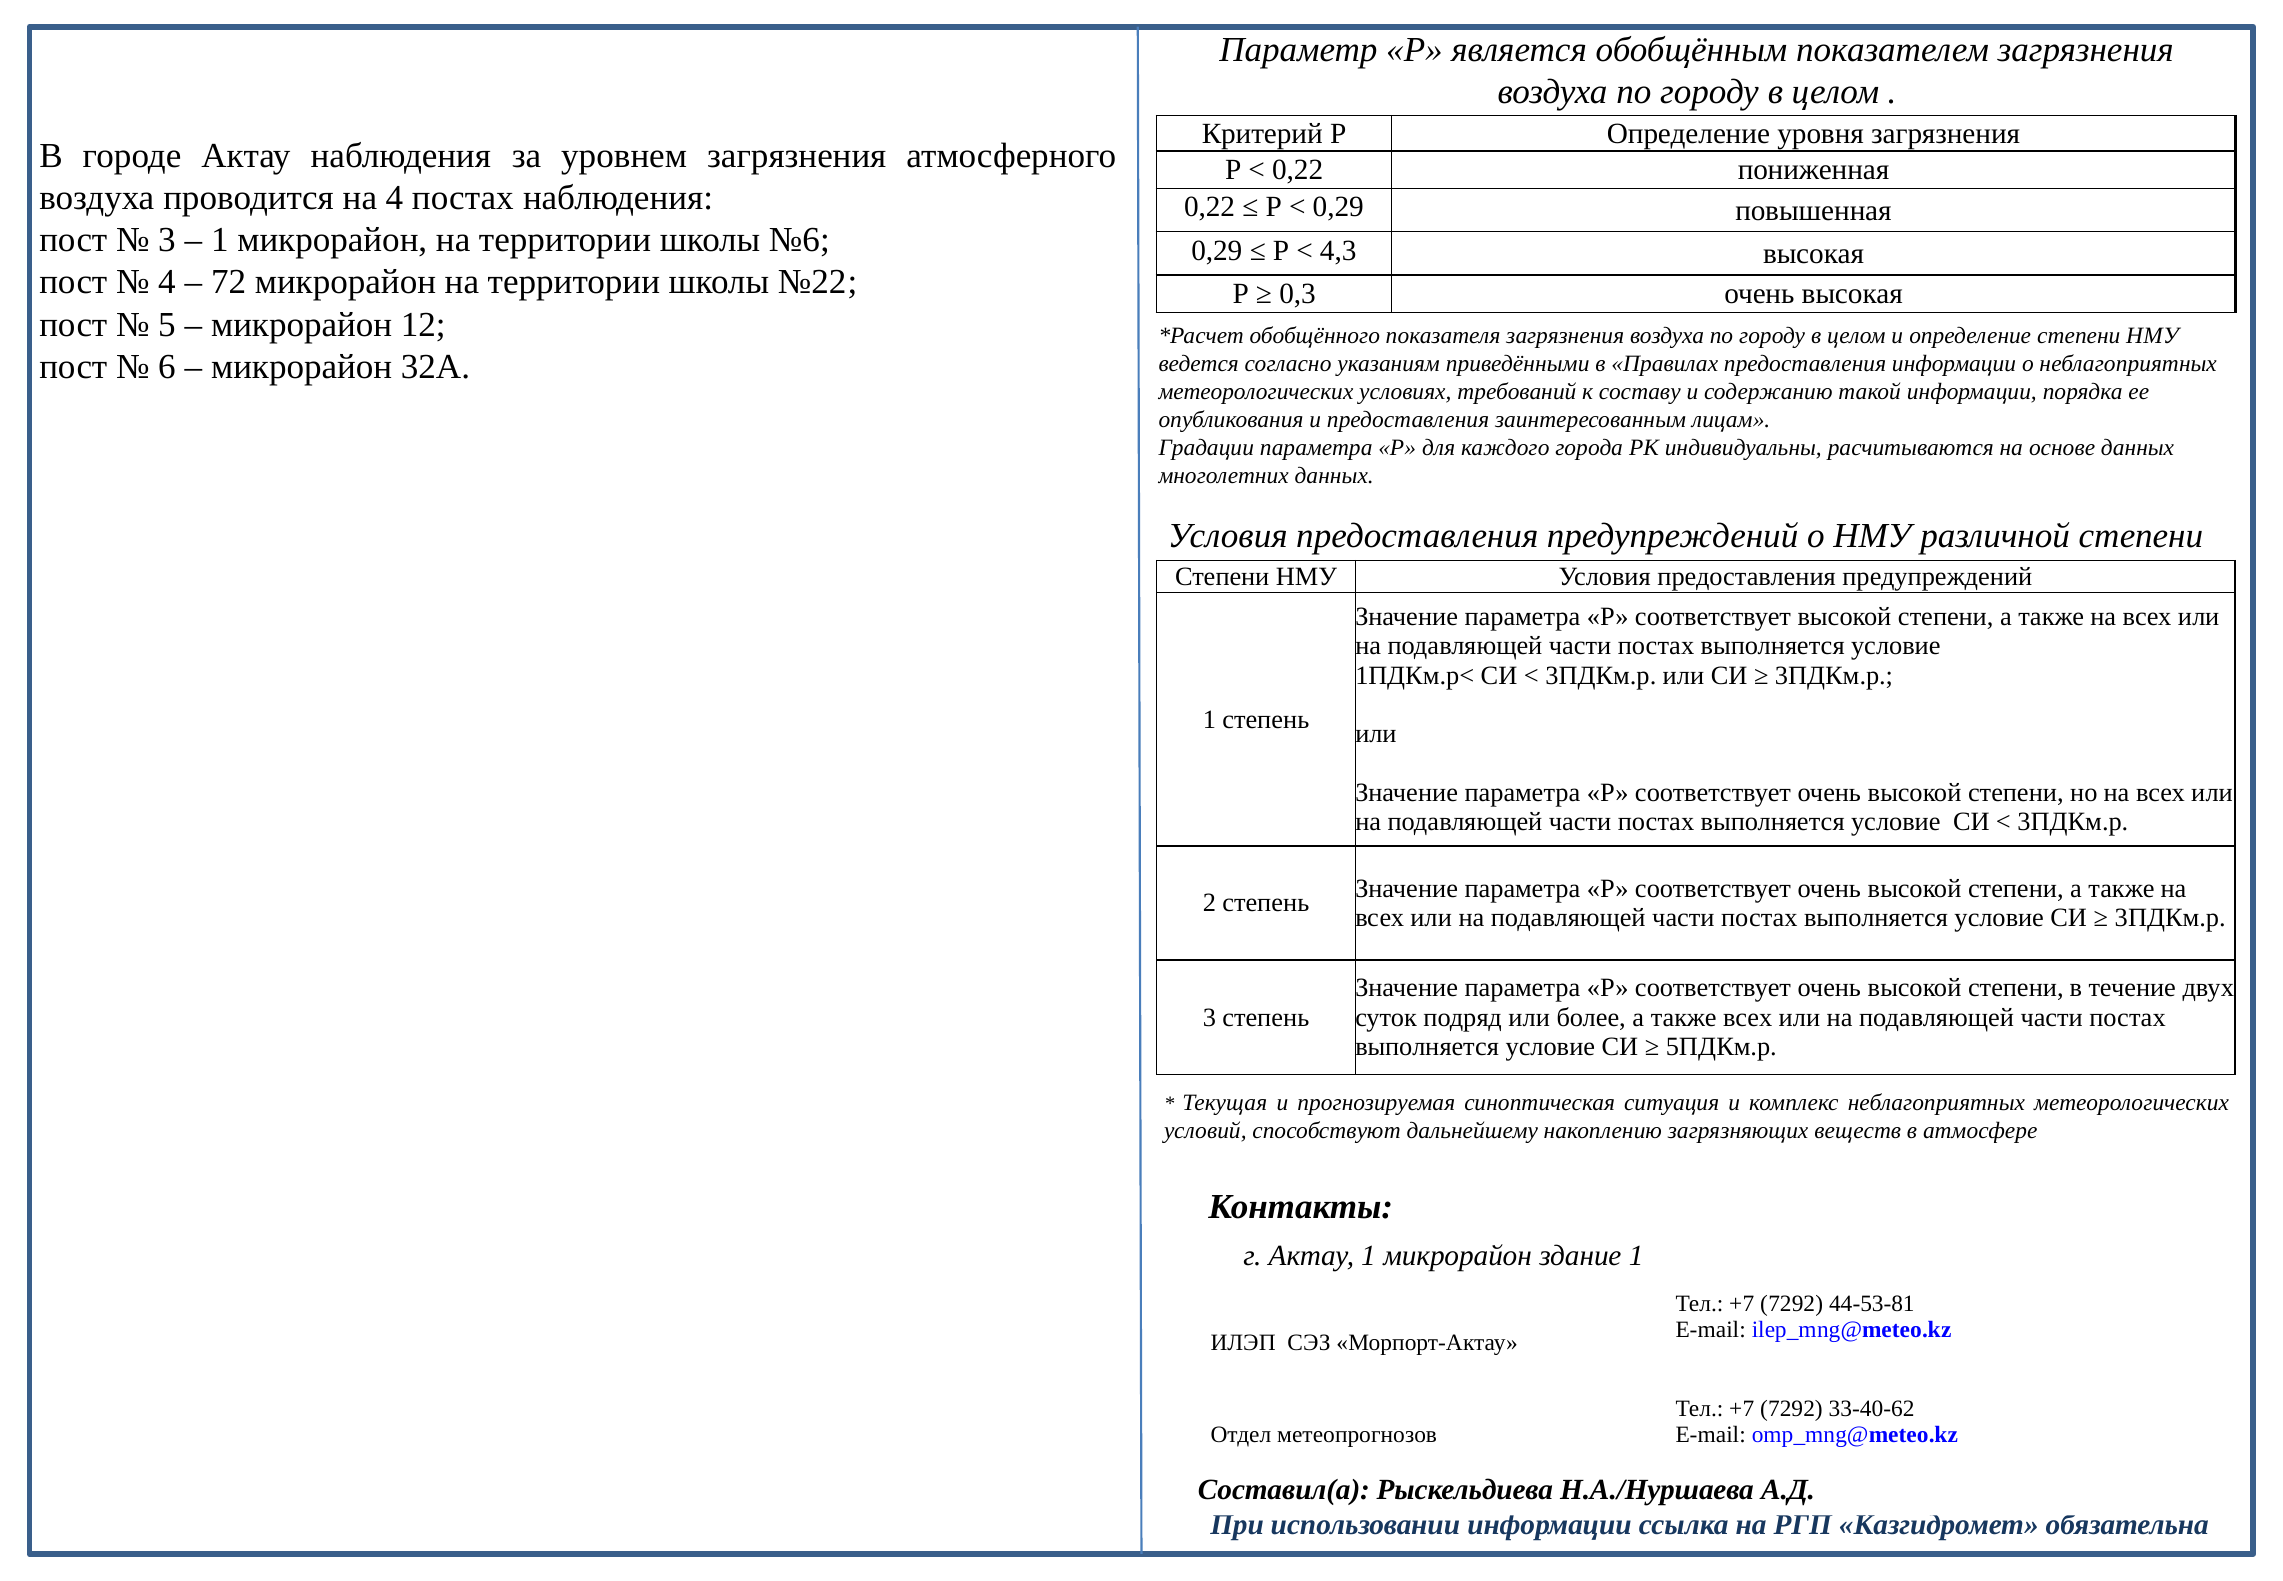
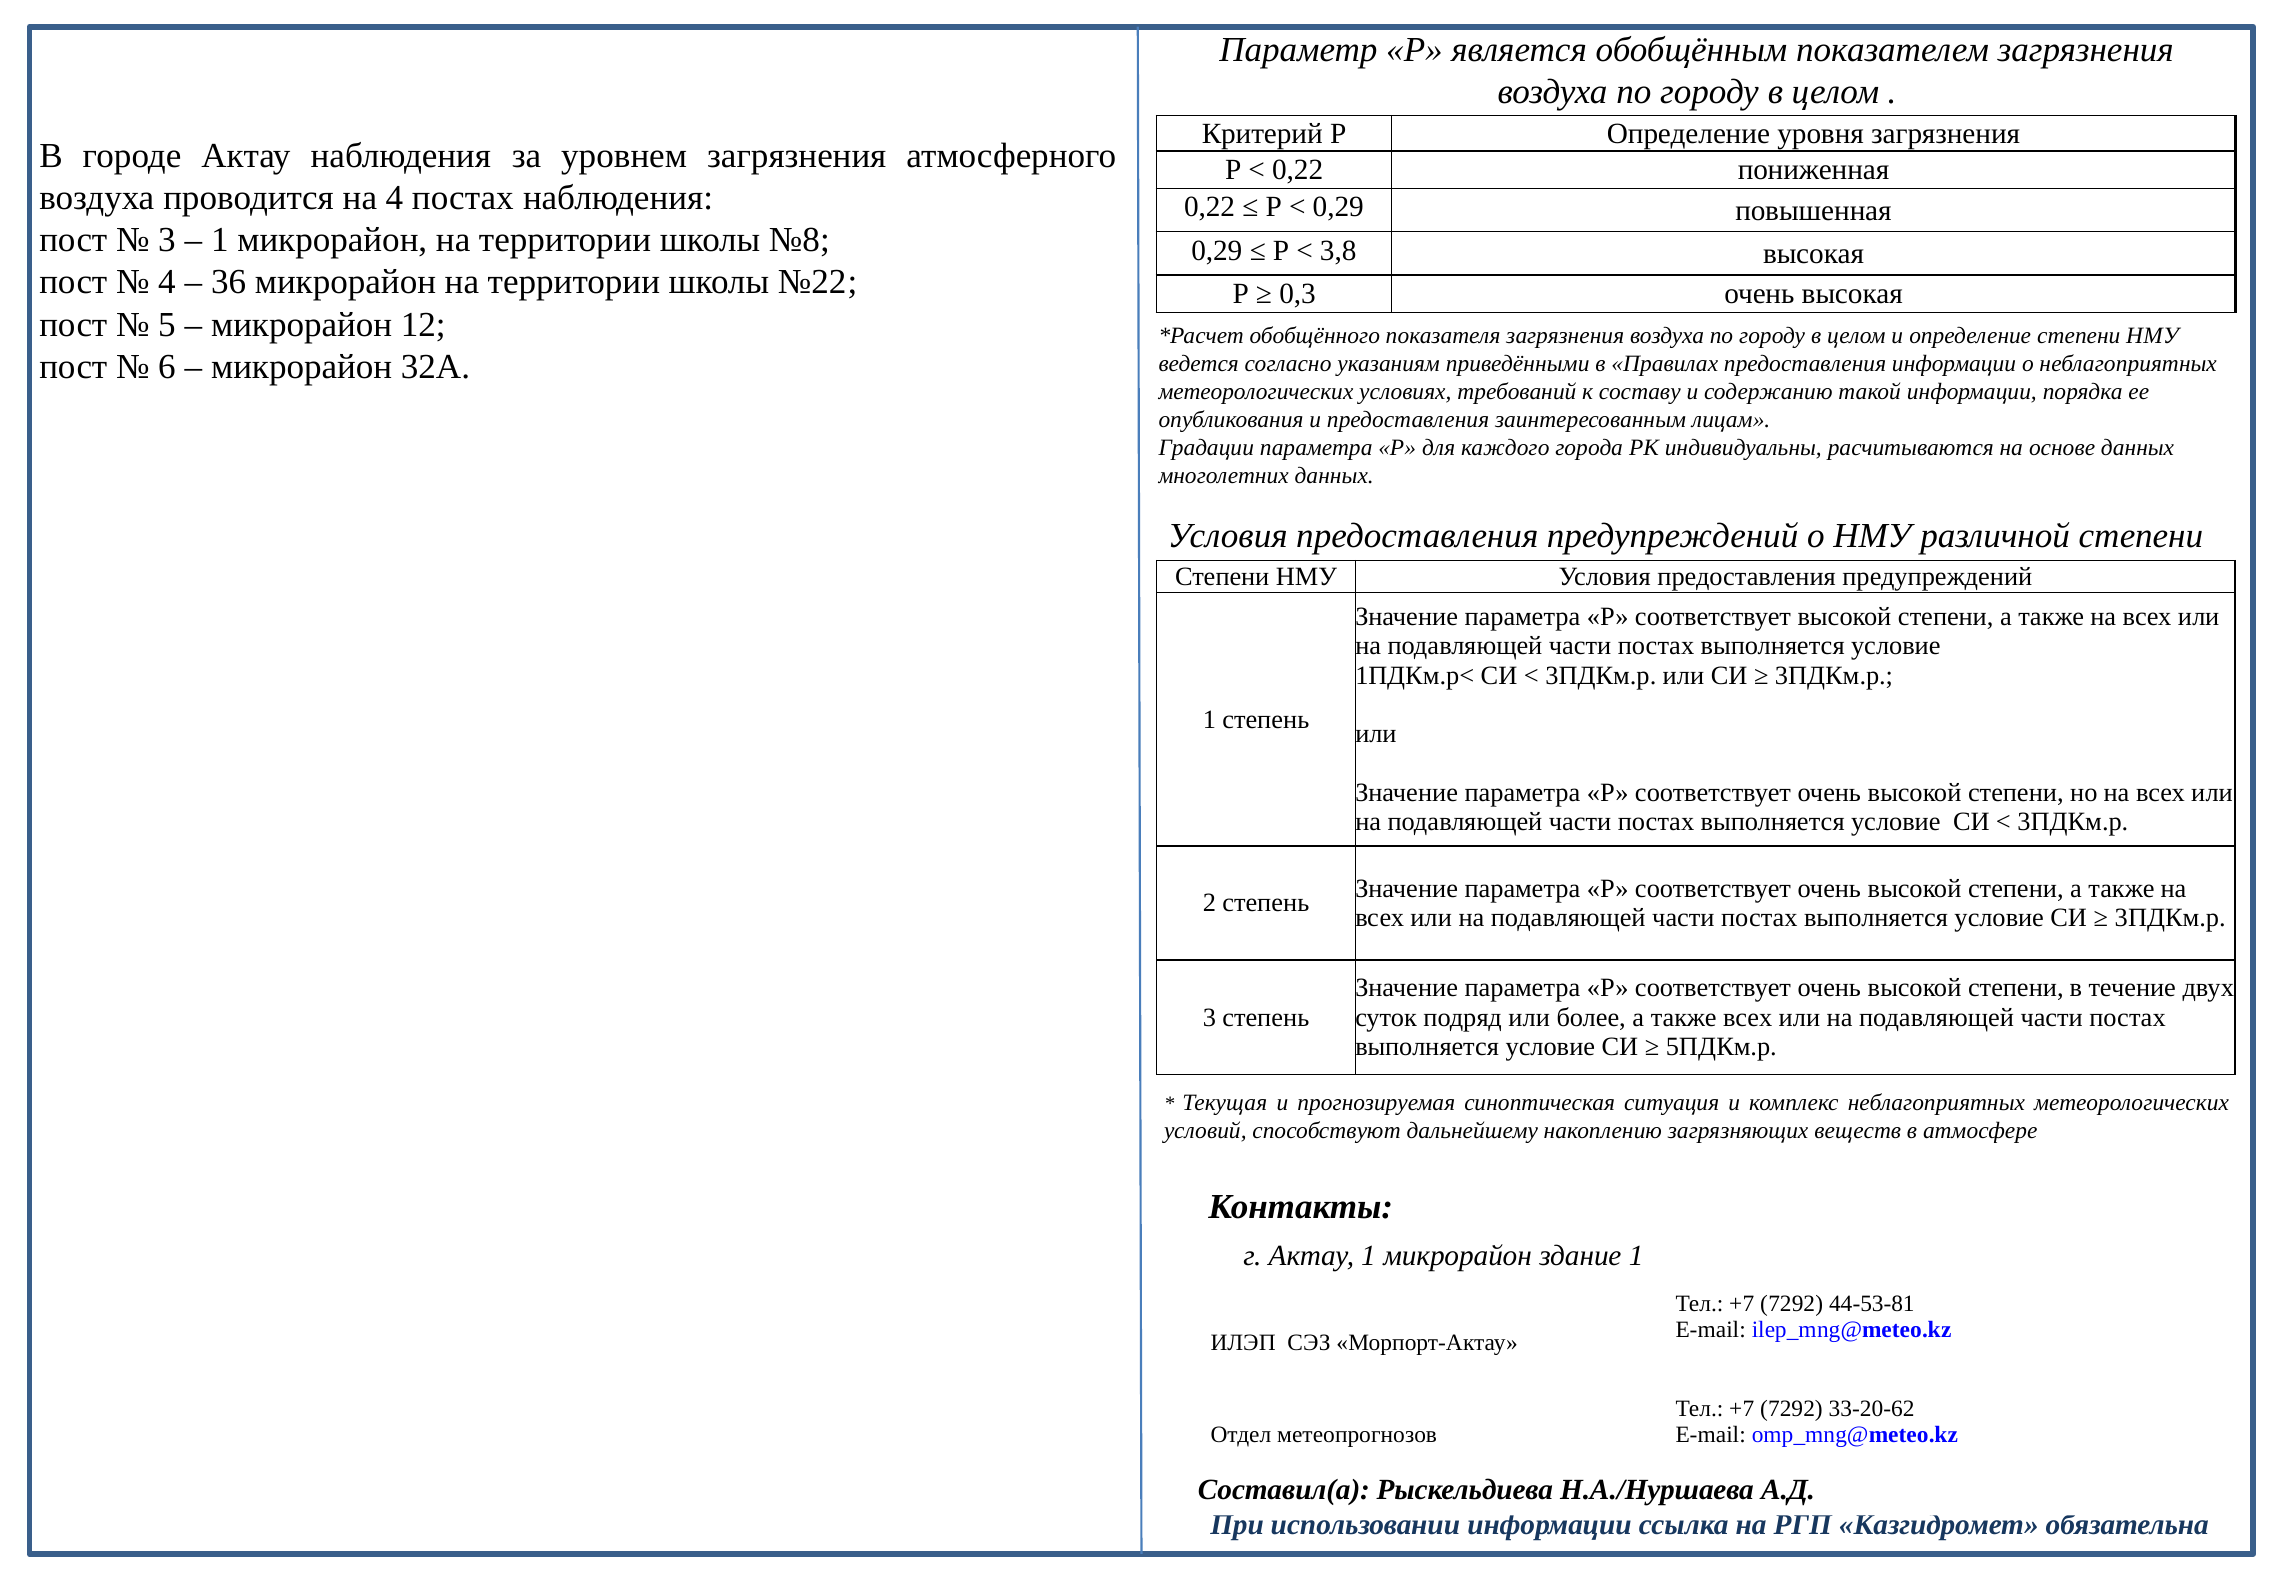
№6: №6 -> №8
4,3: 4,3 -> 3,8
72: 72 -> 36
33-40-62: 33-40-62 -> 33-20-62
